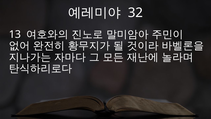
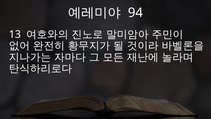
32: 32 -> 94
